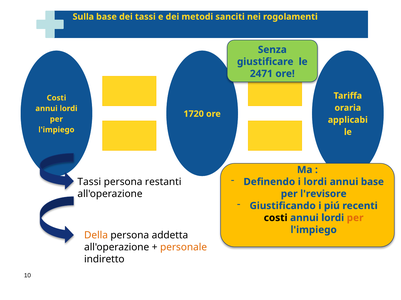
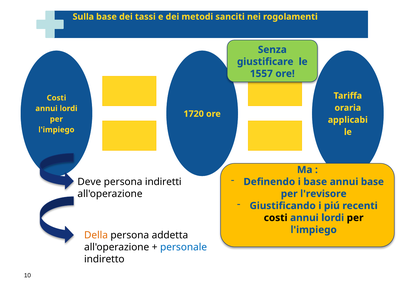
2471: 2471 -> 1557
i lordi: lordi -> base
Tassi at (89, 182): Tassi -> Deve
restanti: restanti -> indiretti
per at (355, 218) colour: orange -> black
personale colour: orange -> blue
